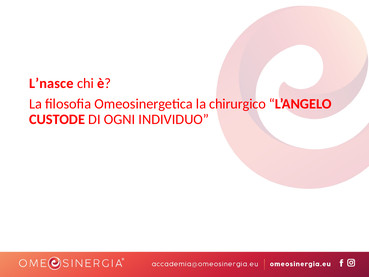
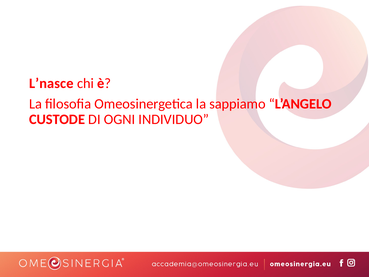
chirurgico: chirurgico -> sappiamo
